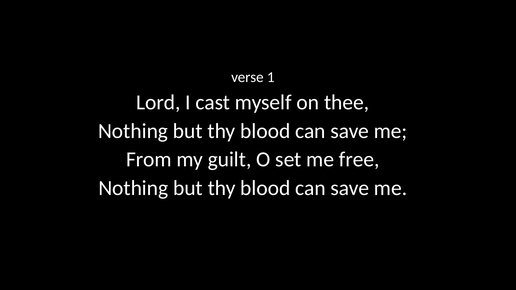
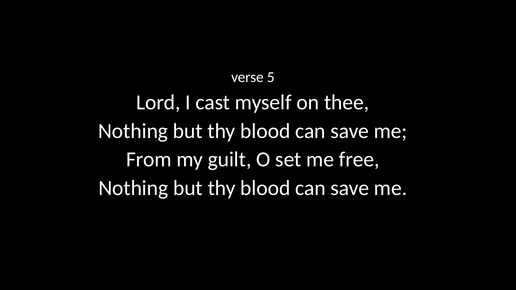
1: 1 -> 5
